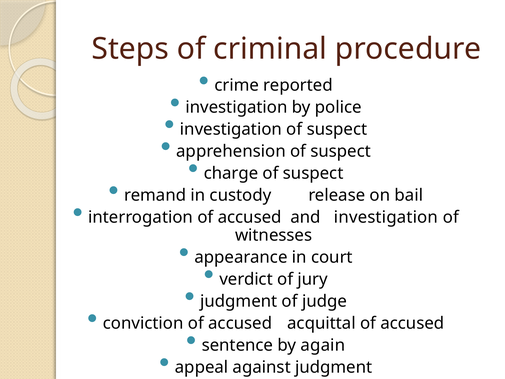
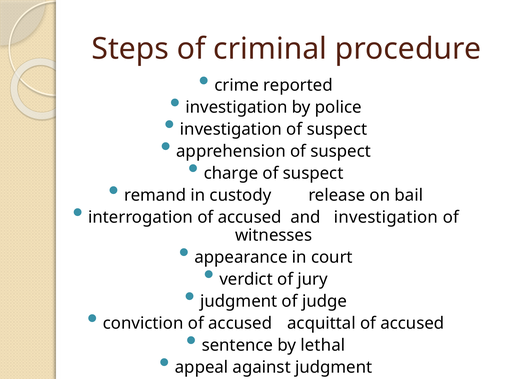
again: again -> lethal
